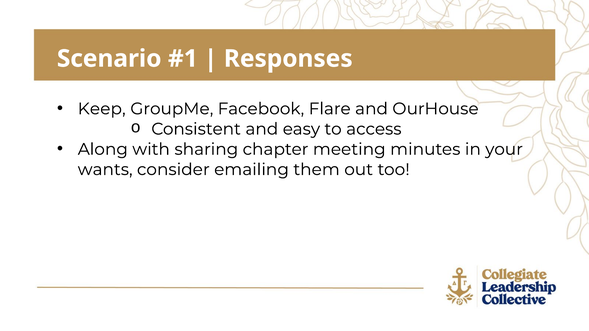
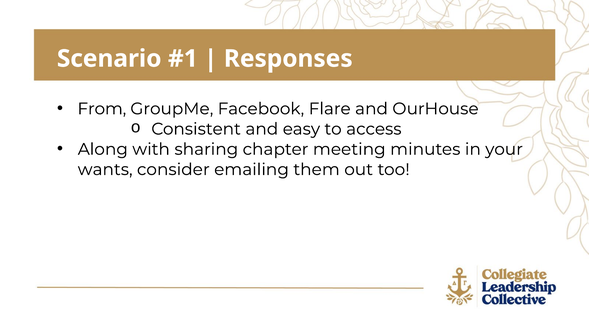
Keep: Keep -> From
